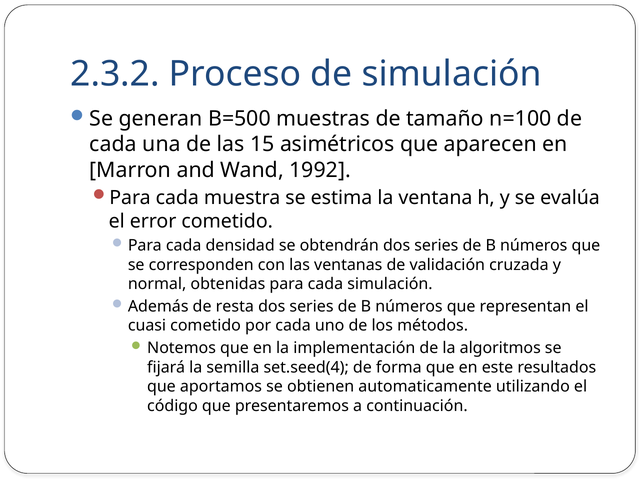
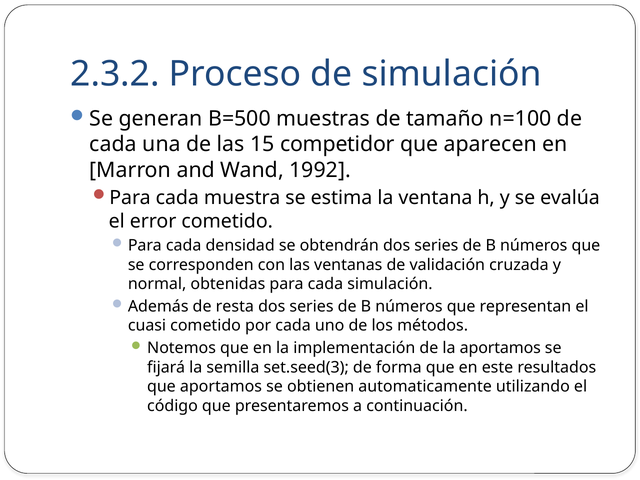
asimétricos: asimétricos -> competidor
la algoritmos: algoritmos -> aportamos
set.seed(4: set.seed(4 -> set.seed(3
